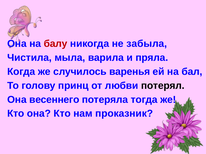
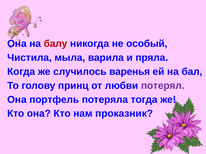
забыла: забыла -> особый
потерял colour: black -> purple
весеннего: весеннего -> портфель
